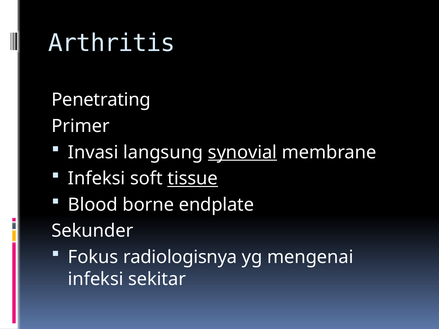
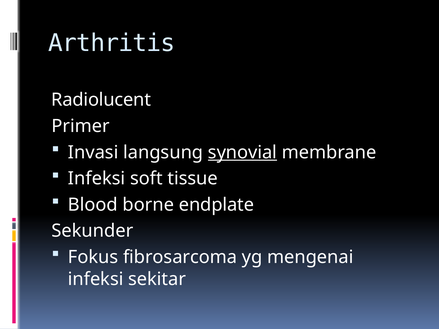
Penetrating: Penetrating -> Radiolucent
tissue underline: present -> none
radiologisnya: radiologisnya -> fibrosarcoma
